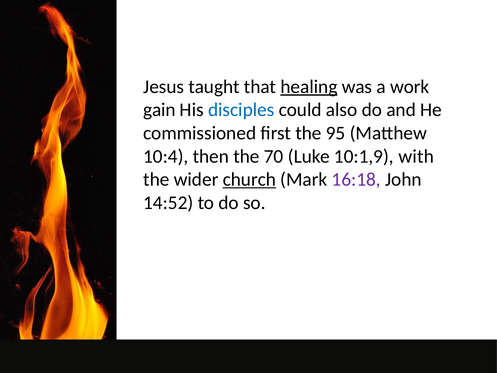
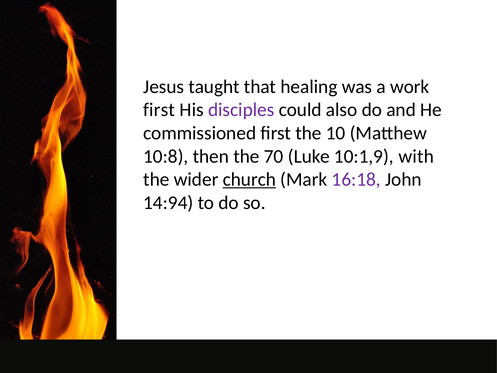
healing underline: present -> none
gain at (159, 110): gain -> first
disciples colour: blue -> purple
95: 95 -> 10
10:4: 10:4 -> 10:8
14:52: 14:52 -> 14:94
